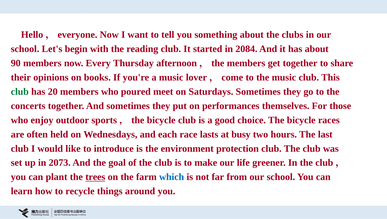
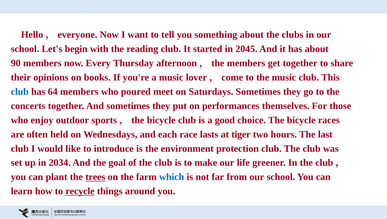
2084: 2084 -> 2045
club at (20, 92) colour: green -> blue
20: 20 -> 64
busy: busy -> tiger
2073: 2073 -> 2034
recycle underline: none -> present
